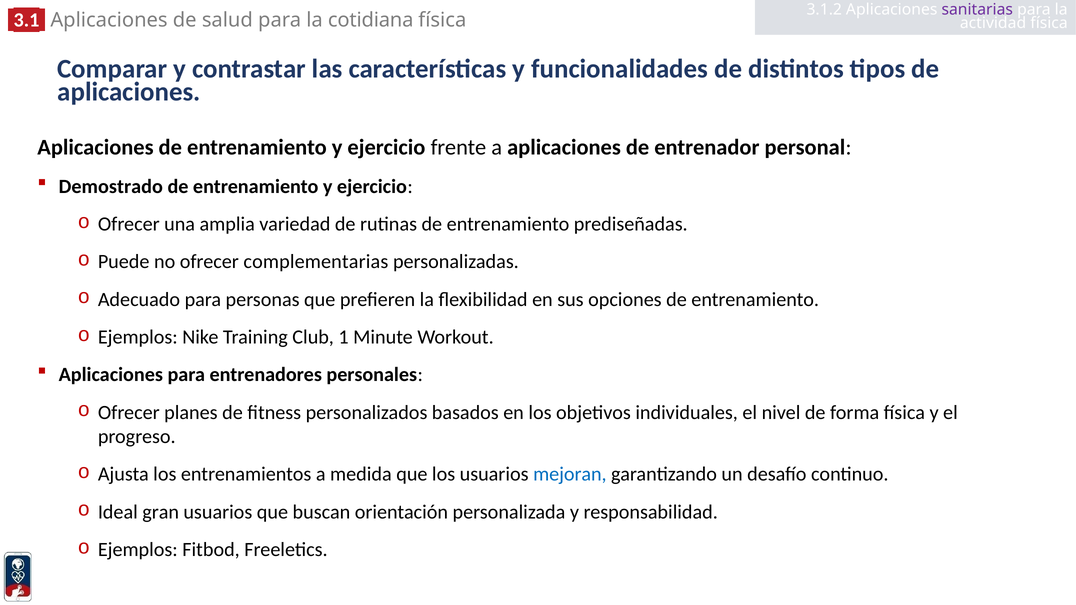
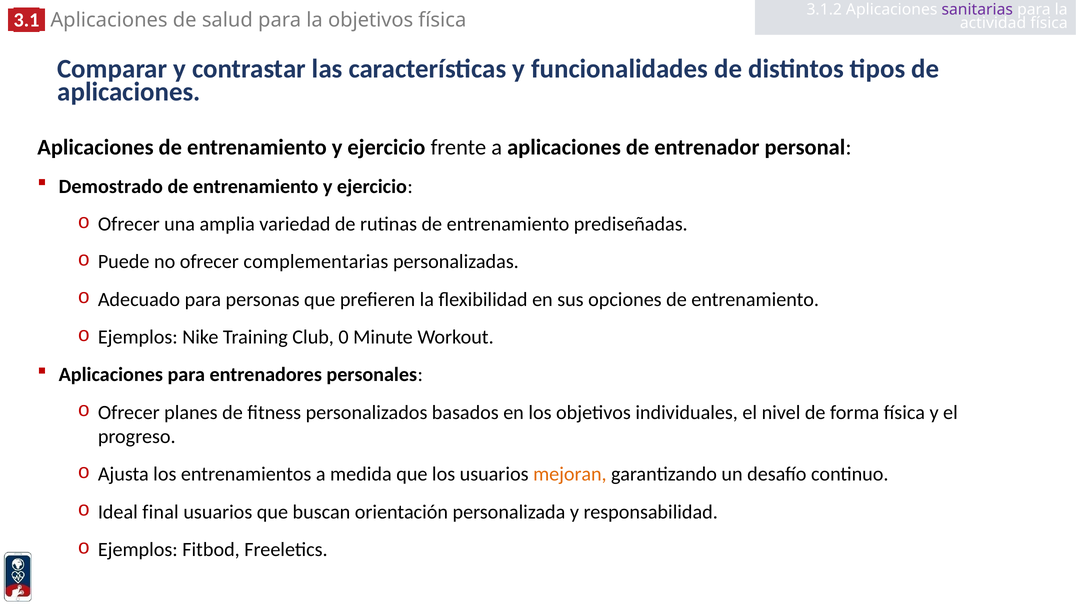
la cotidiana: cotidiana -> objetivos
1: 1 -> 0
mejoran colour: blue -> orange
gran: gran -> final
